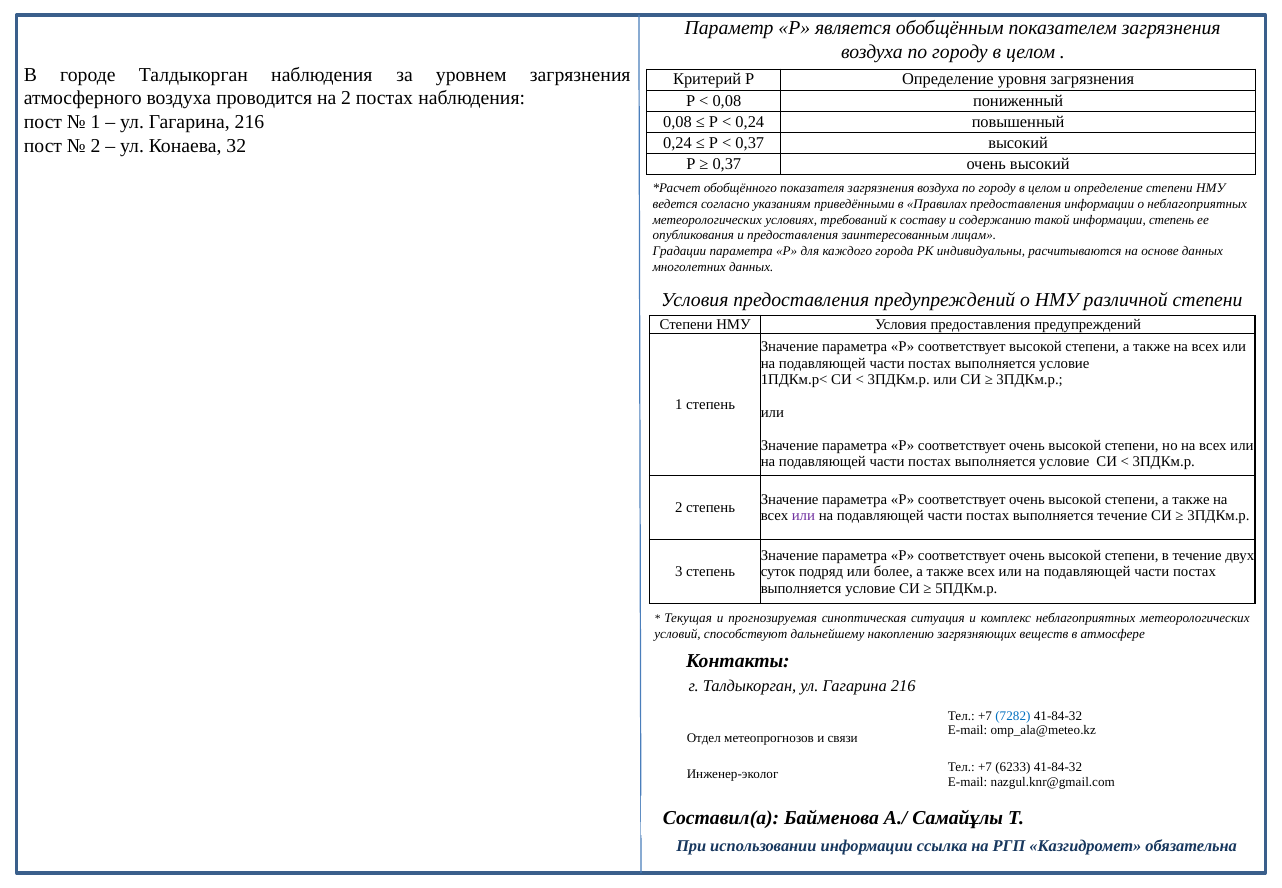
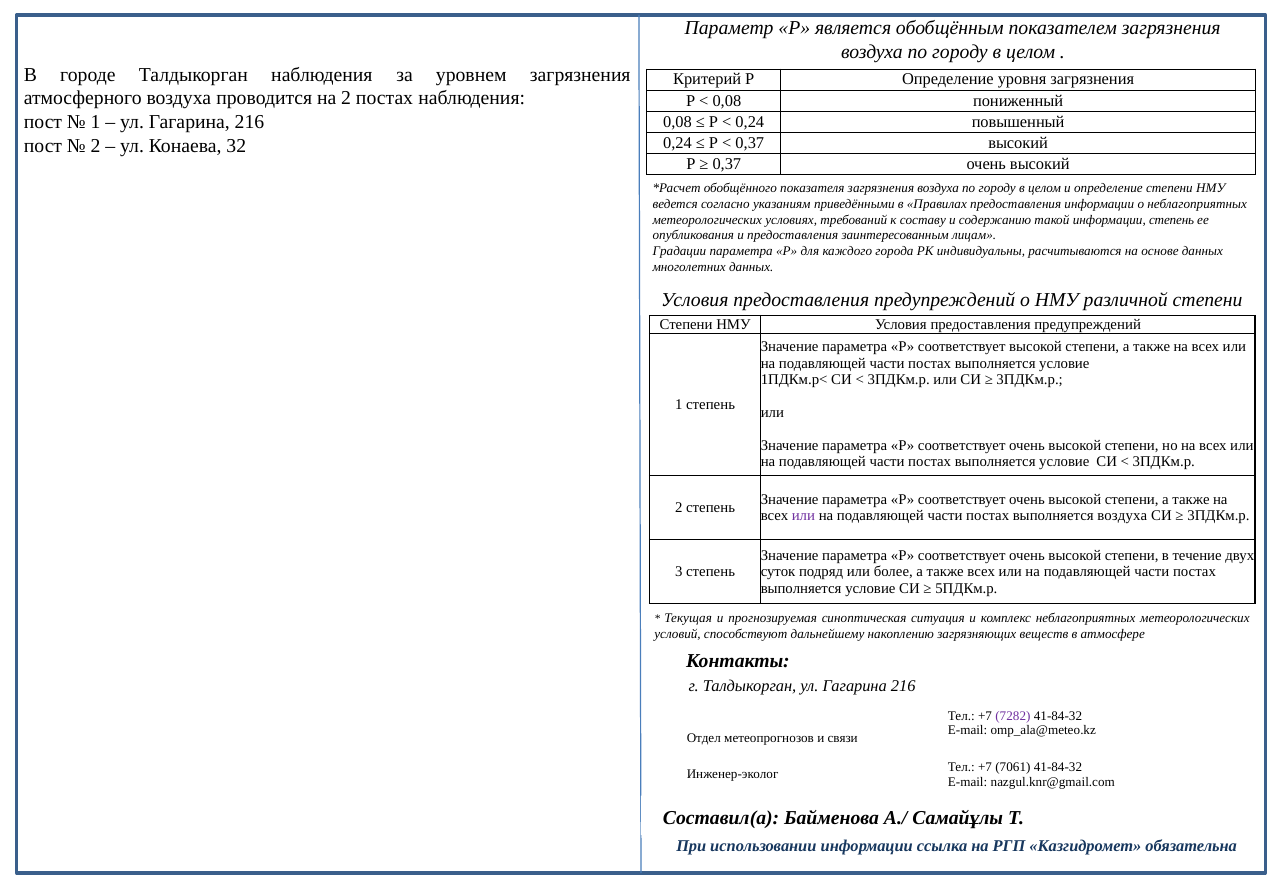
выполняется течение: течение -> воздуха
7282 colour: blue -> purple
6233: 6233 -> 7061
